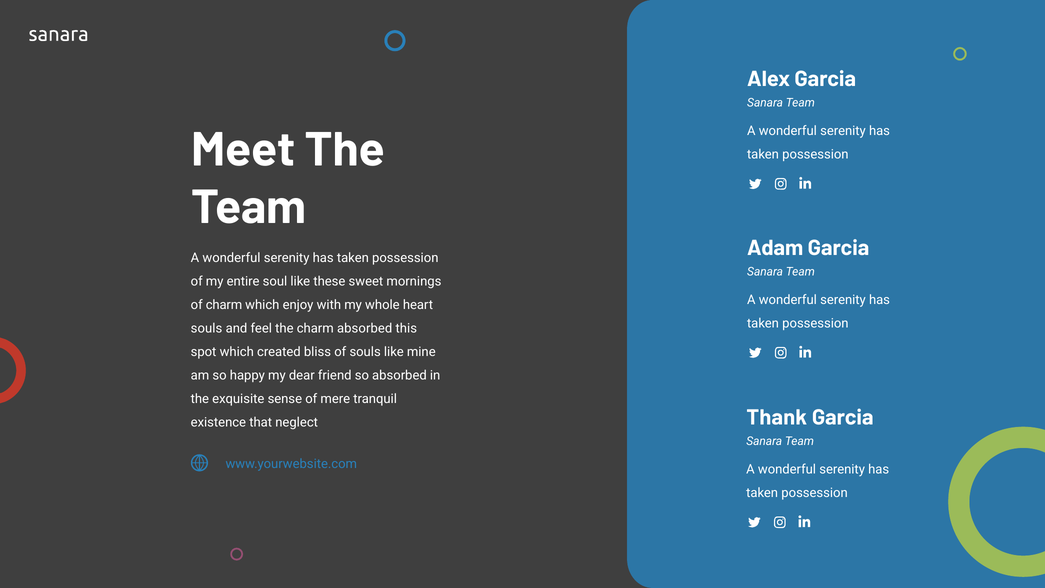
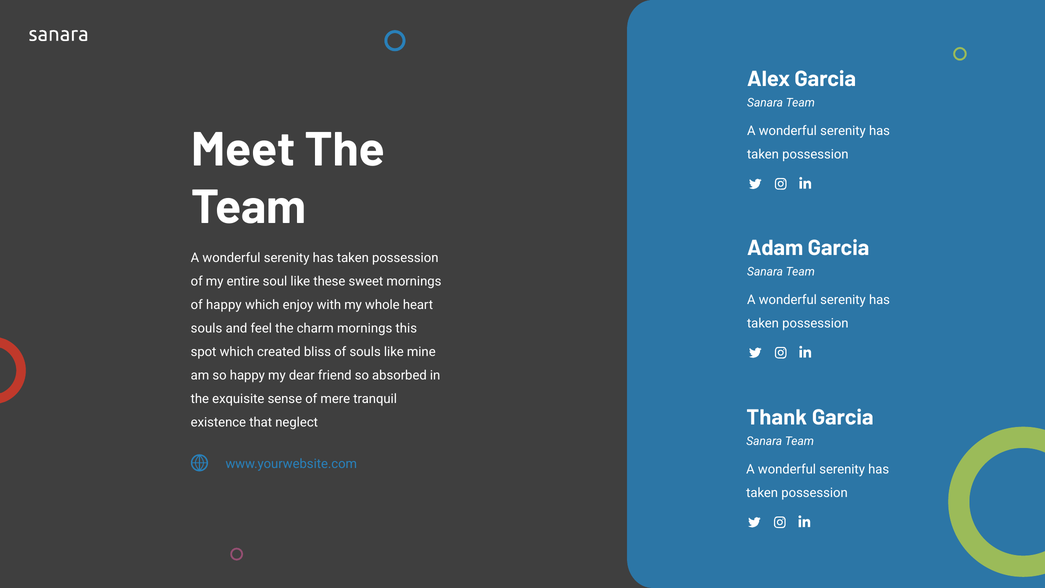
of charm: charm -> happy
charm absorbed: absorbed -> mornings
